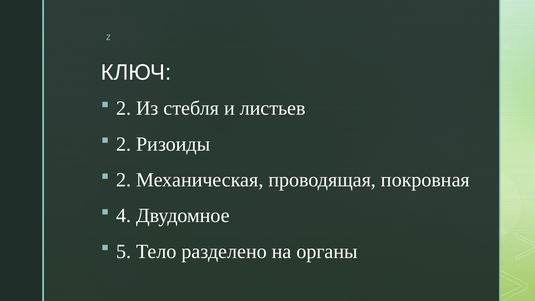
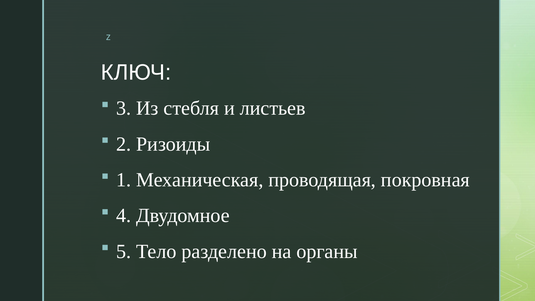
2 at (124, 108): 2 -> 3
2 at (124, 180): 2 -> 1
